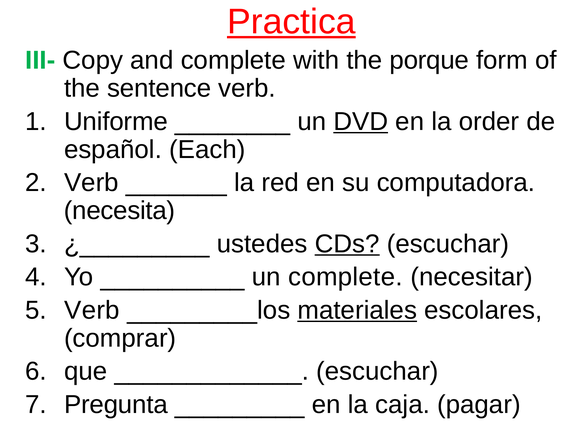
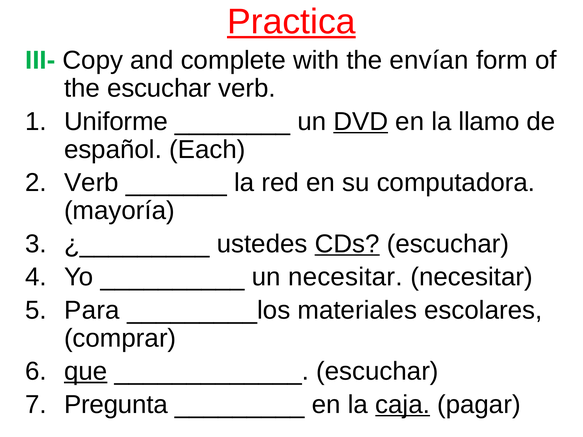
porque: porque -> envían
the sentence: sentence -> escuchar
order: order -> llamo
necesita: necesita -> mayoría
un complete: complete -> necesitar
Verb at (92, 310): Verb -> Para
materiales underline: present -> none
que underline: none -> present
caja underline: none -> present
